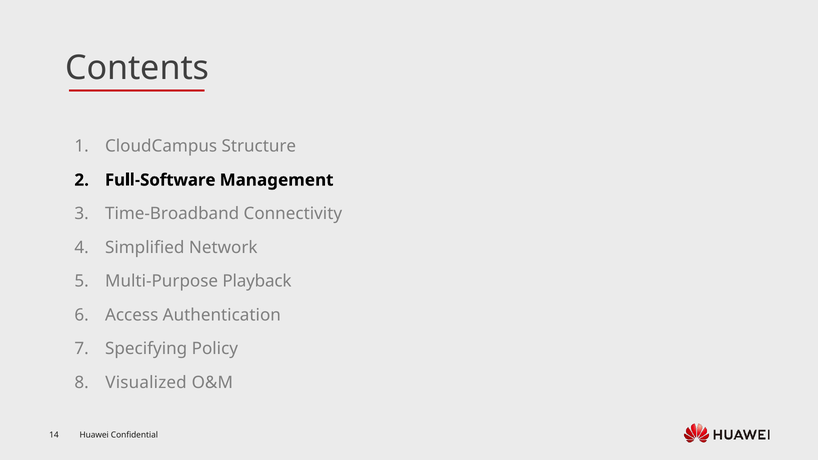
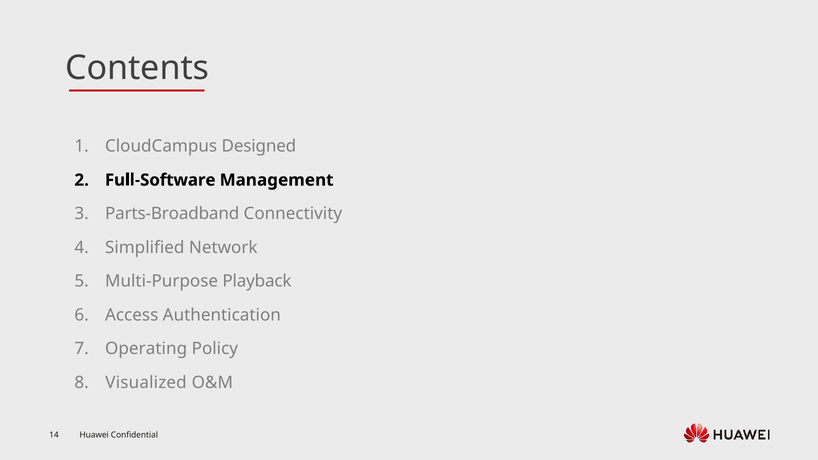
Structure: Structure -> Designed
Time-Broadband: Time-Broadband -> Parts-Broadband
Specifying: Specifying -> Operating
